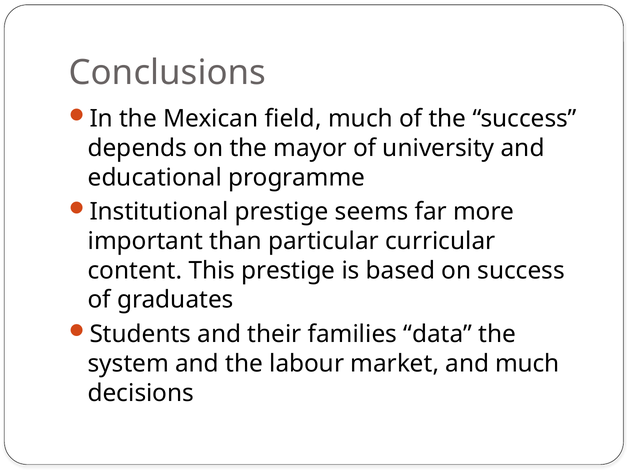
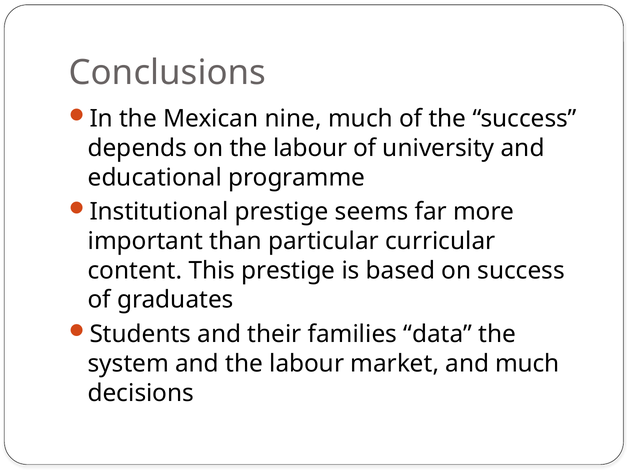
field: field -> nine
on the mayor: mayor -> labour
